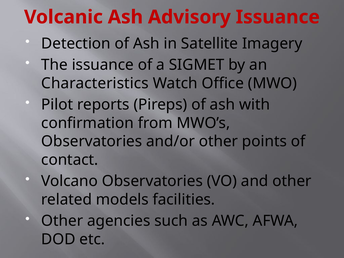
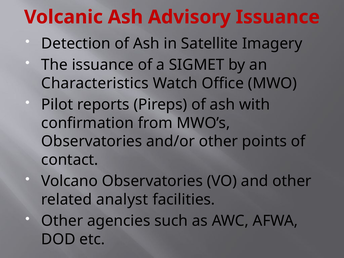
models: models -> analyst
